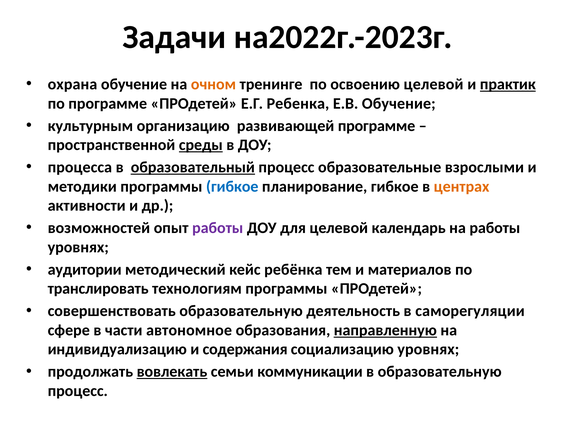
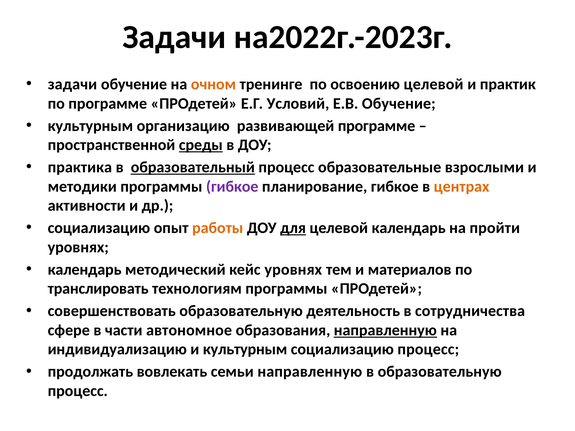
охрана at (72, 84): охрана -> задачи
практик underline: present -> none
Ребенка: Ребенка -> Условий
процесса: процесса -> практика
гибкое at (232, 187) colour: blue -> purple
возможностей at (99, 228): возможностей -> социализацию
работы at (218, 228) colour: purple -> orange
для underline: none -> present
на работы: работы -> пройти
аудитории at (85, 270): аудитории -> календарь
кейс ребёнка: ребёнка -> уровнях
саморегуляции: саморегуляции -> сотрудничества
и содержания: содержания -> культурным
социализацию уровнях: уровнях -> процесс
вовлекать underline: present -> none
семьи коммуникации: коммуникации -> направленную
